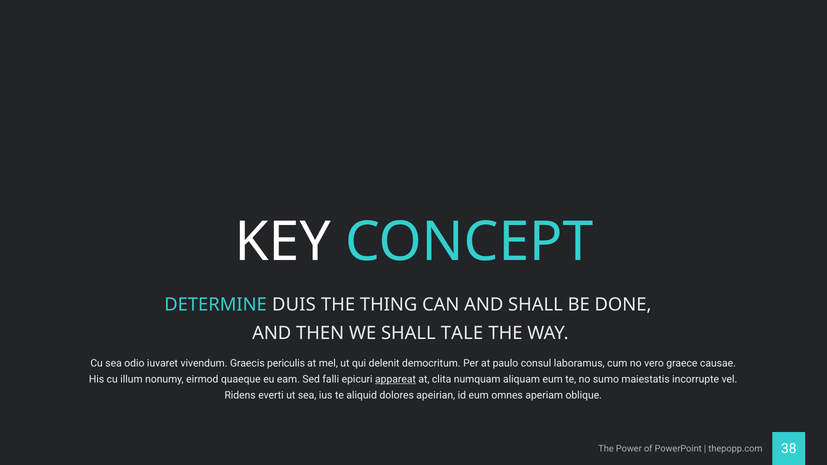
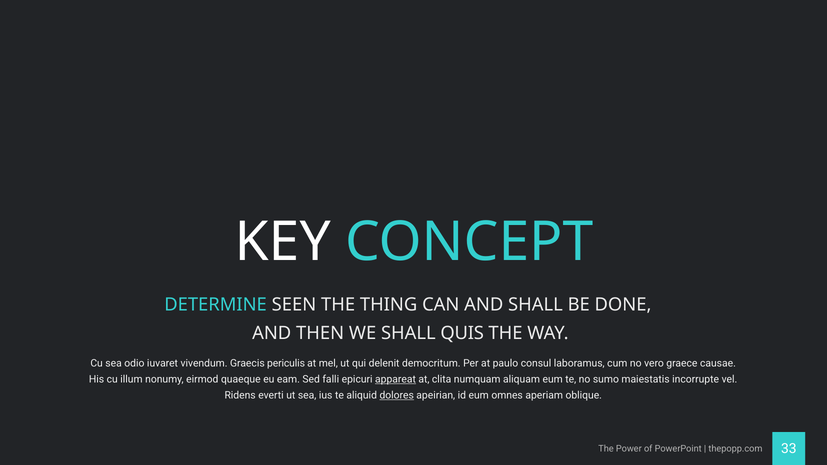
DUIS: DUIS -> SEEN
TALE: TALE -> QUIS
dolores underline: none -> present
38: 38 -> 33
